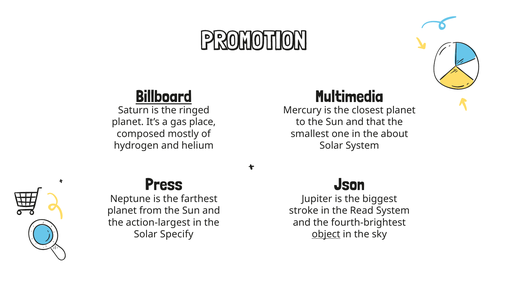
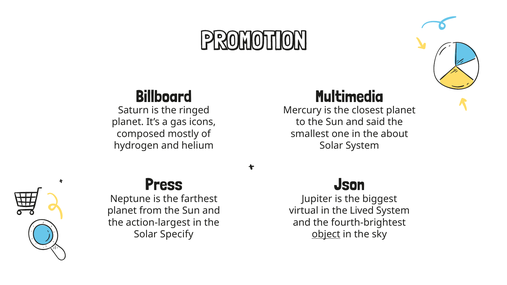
Billboard underline: present -> none
place: place -> icons
that: that -> said
stroke: stroke -> virtual
Read: Read -> Lived
